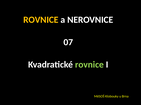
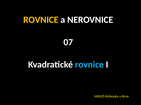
rovnice at (89, 65) colour: light green -> light blue
